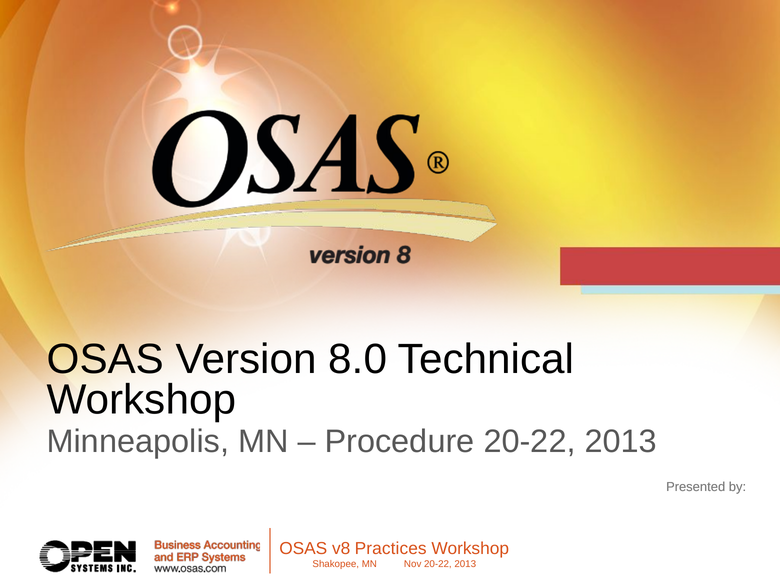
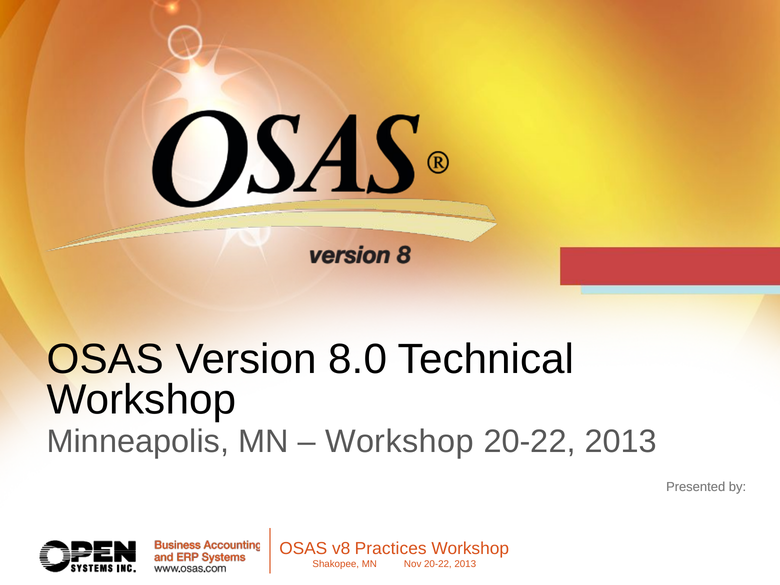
Procedure at (400, 442): Procedure -> Workshop
